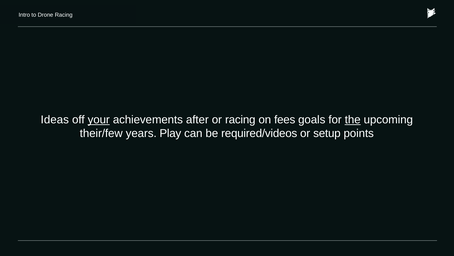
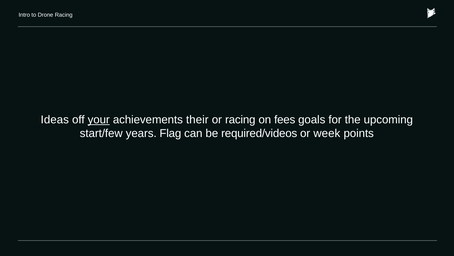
after: after -> their
the underline: present -> none
their/few: their/few -> start/few
Play: Play -> Flag
setup: setup -> week
